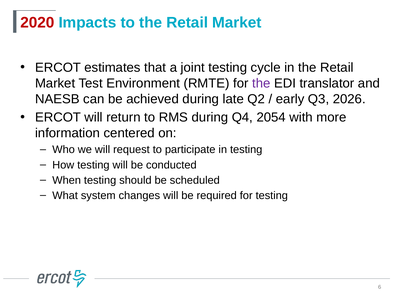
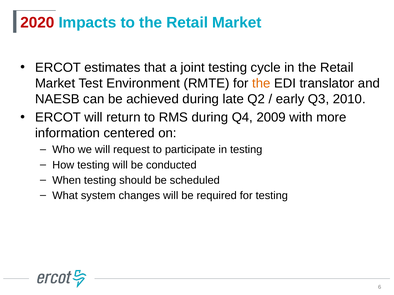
the at (261, 83) colour: purple -> orange
2026: 2026 -> 2010
2054: 2054 -> 2009
